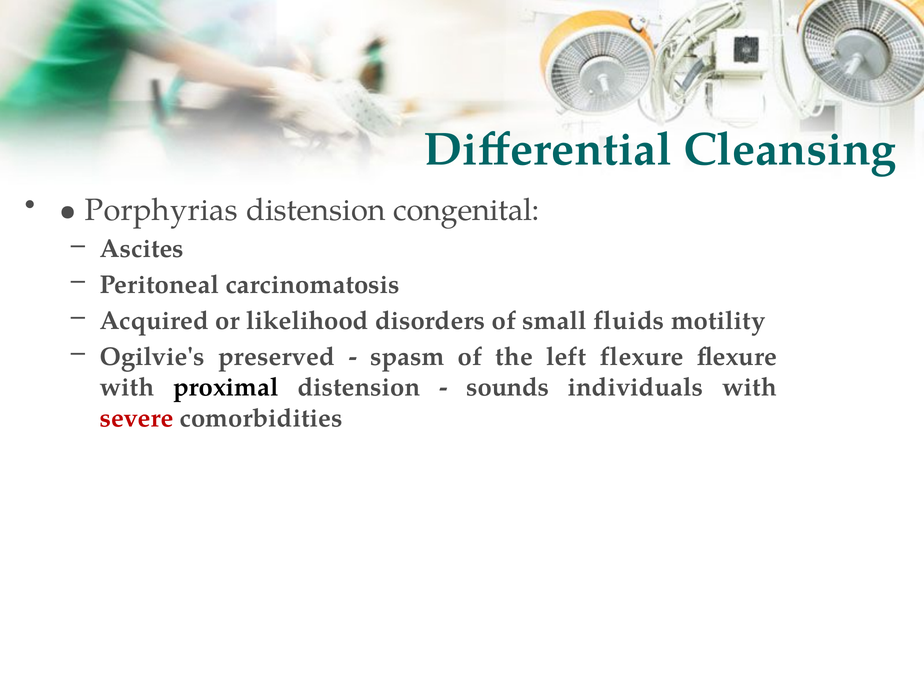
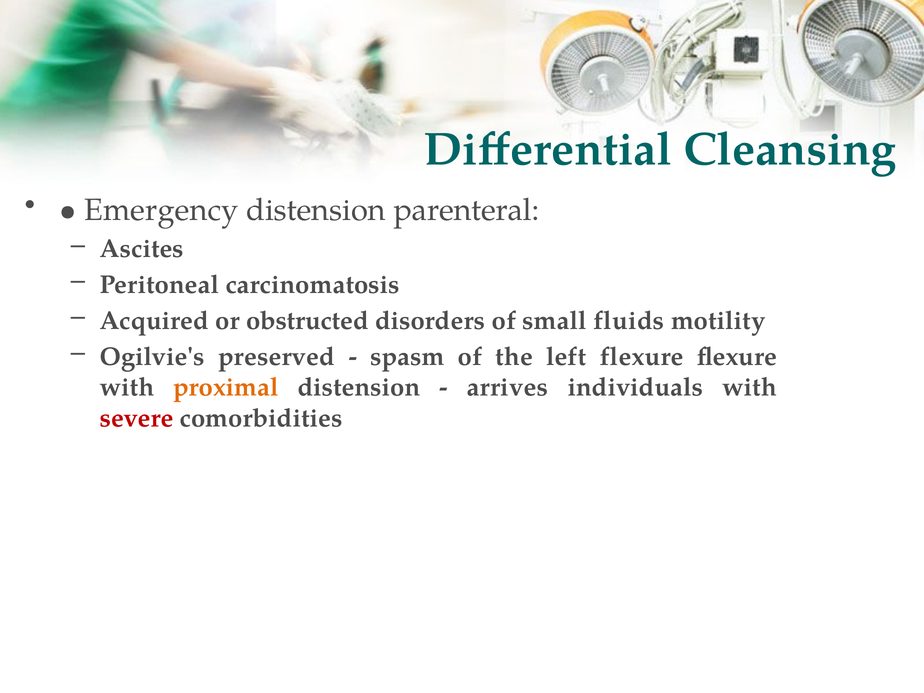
Porphyrias: Porphyrias -> Emergency
congenital: congenital -> parenteral
likelihood: likelihood -> obstructed
proximal colour: black -> orange
sounds: sounds -> arrives
